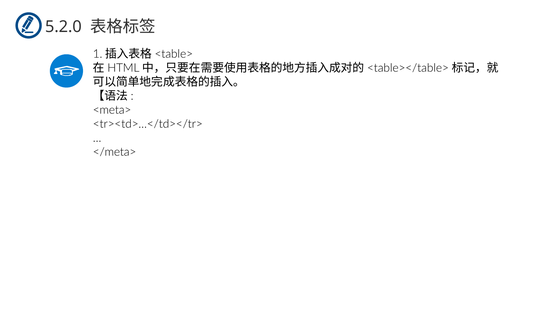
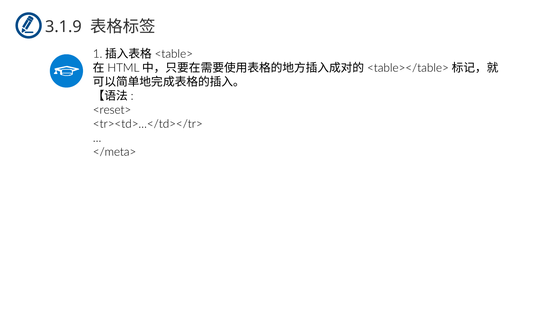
5.2.0: 5.2.0 -> 3.1.9
<meta>: <meta> -> <reset>
